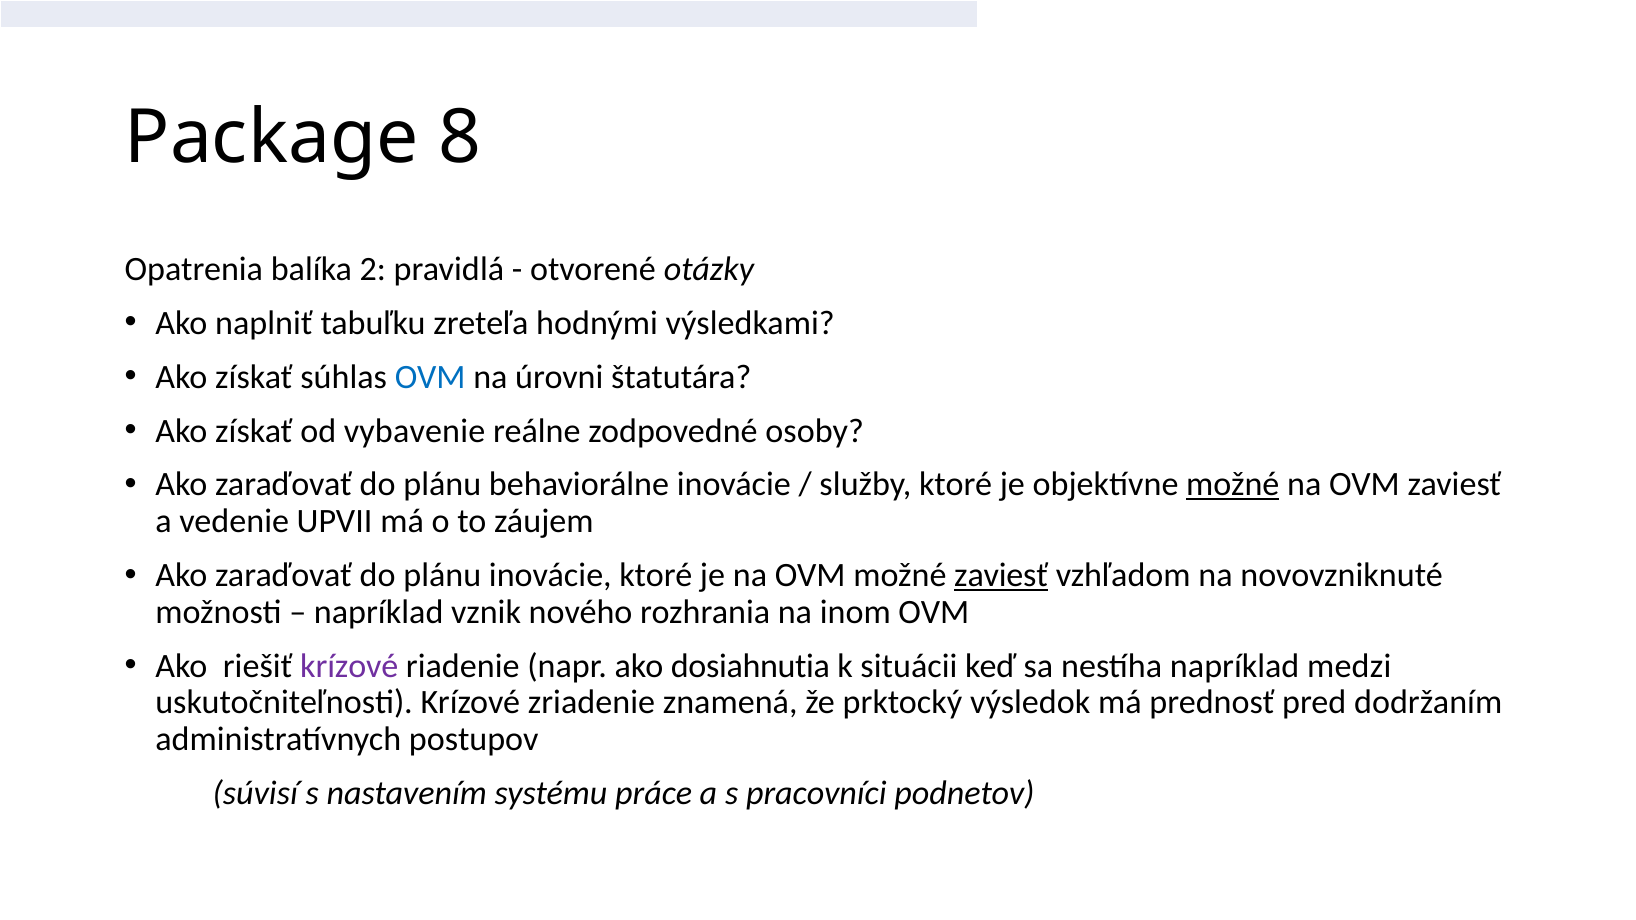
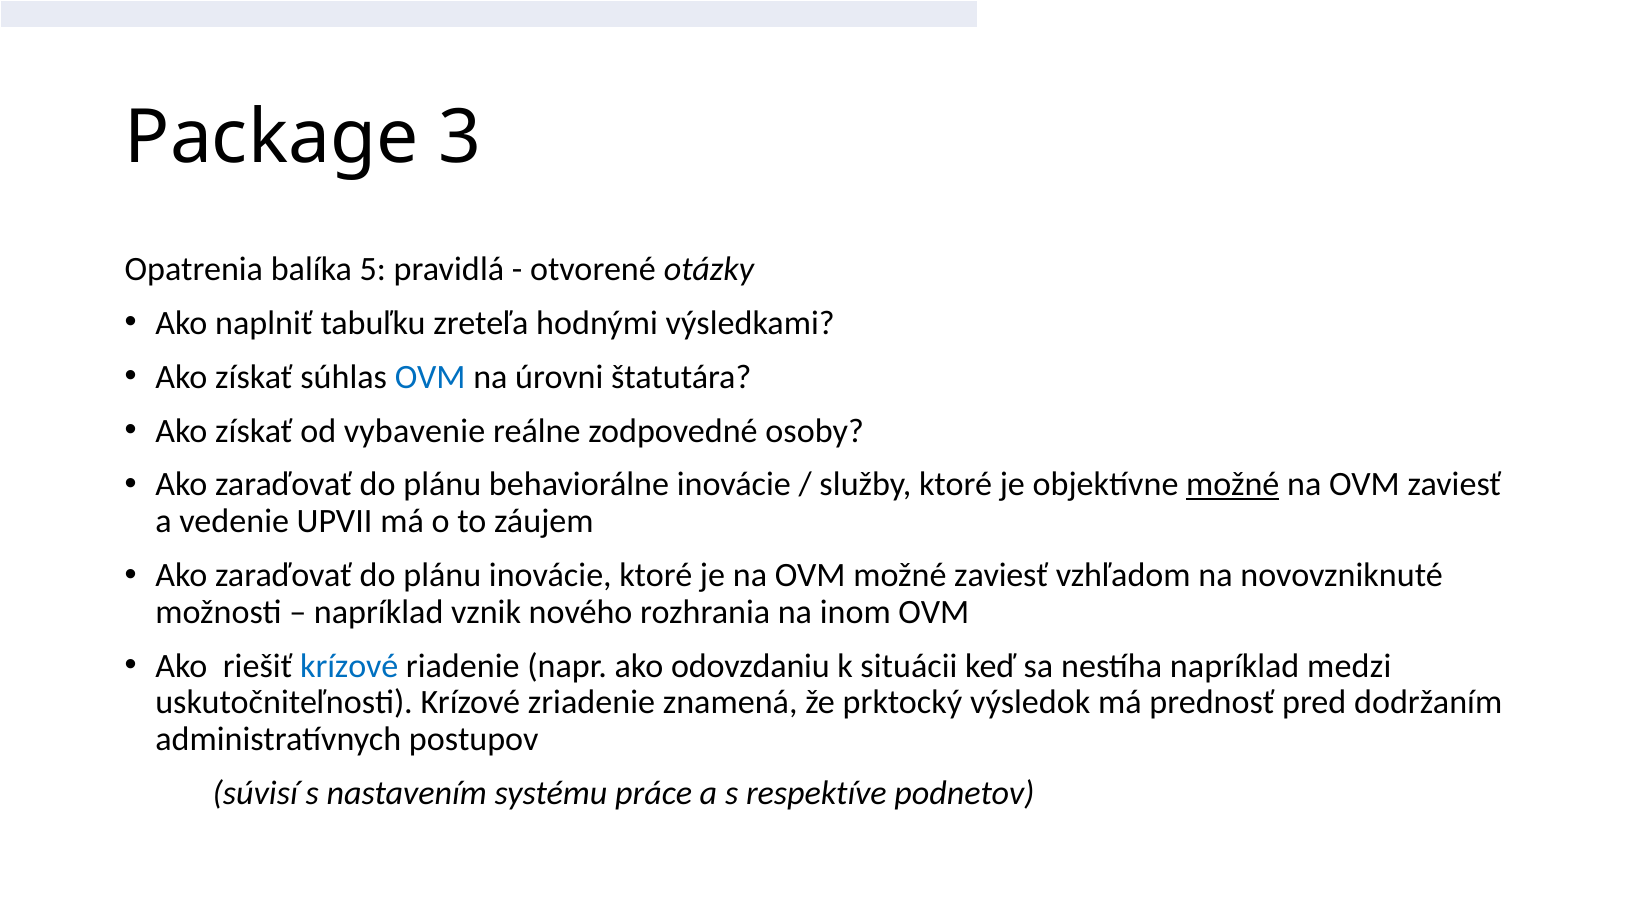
8: 8 -> 3
2: 2 -> 5
zaviesť at (1001, 575) underline: present -> none
krízové at (349, 666) colour: purple -> blue
dosiahnutia: dosiahnutia -> odovzdaniu
pracovníci: pracovníci -> respektíve
